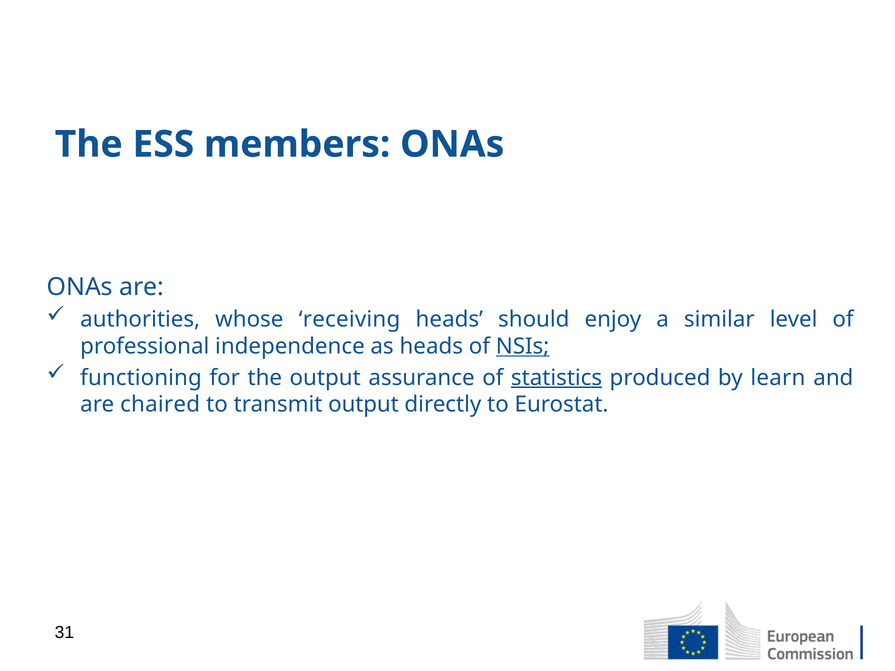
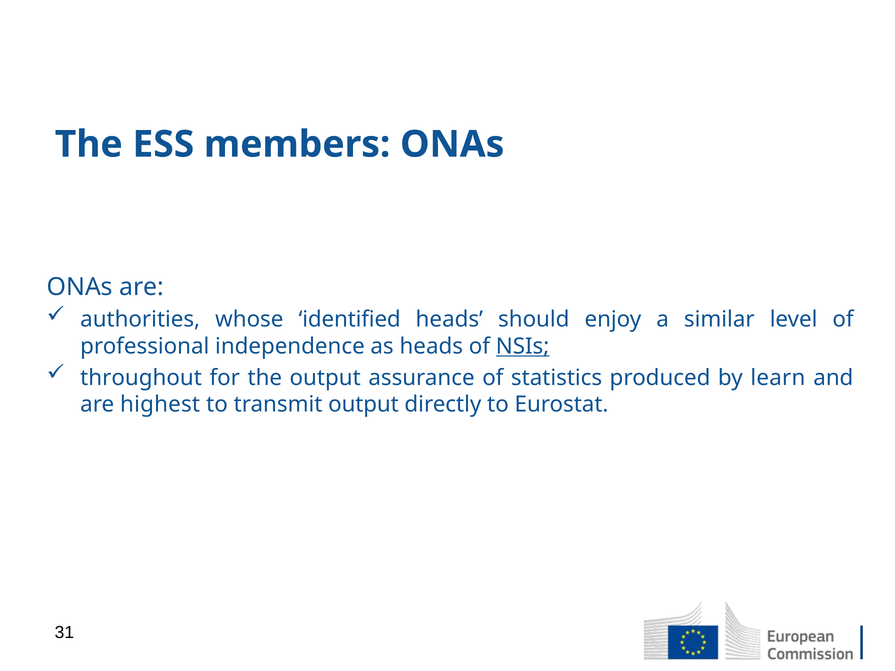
receiving: receiving -> identified
functioning: functioning -> throughout
statistics underline: present -> none
chaired: chaired -> highest
